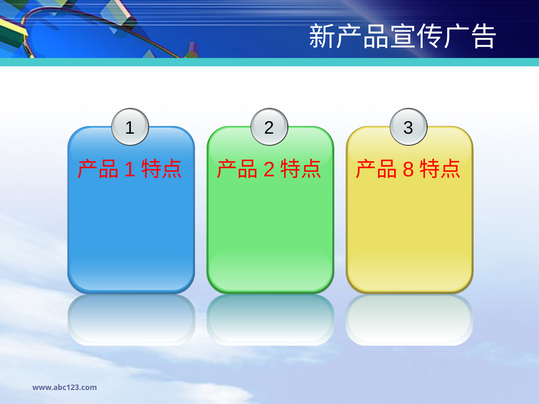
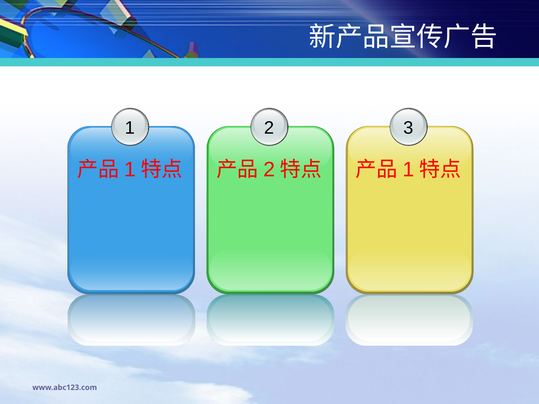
8 at (408, 170): 8 -> 1
